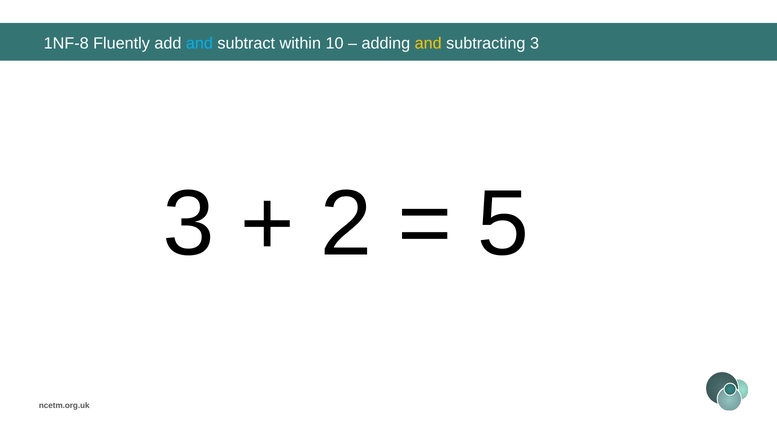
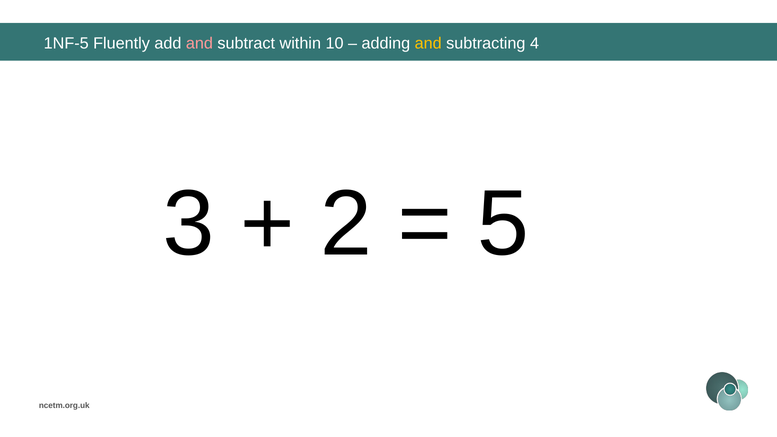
1NF-8: 1NF-8 -> 1NF-5
and at (199, 43) colour: light blue -> pink
subtracting 3: 3 -> 4
